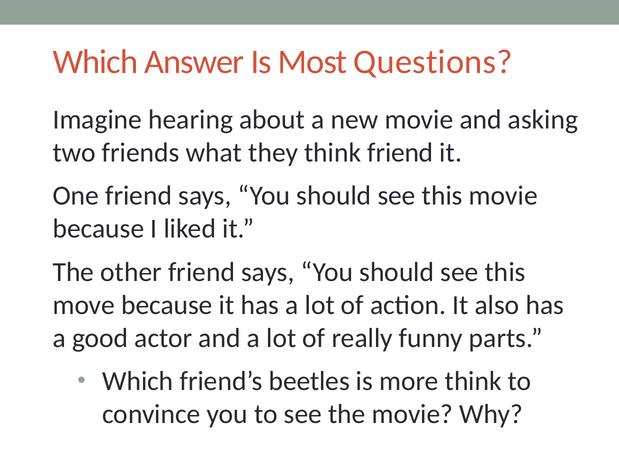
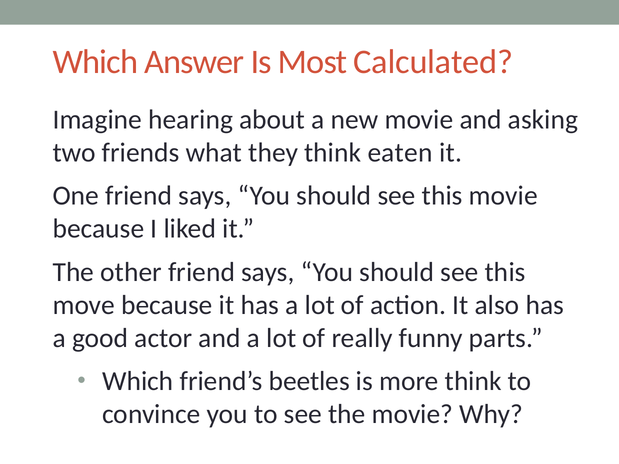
Questions: Questions -> Calculated
think friend: friend -> eaten
